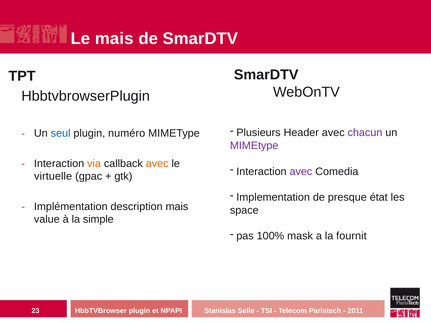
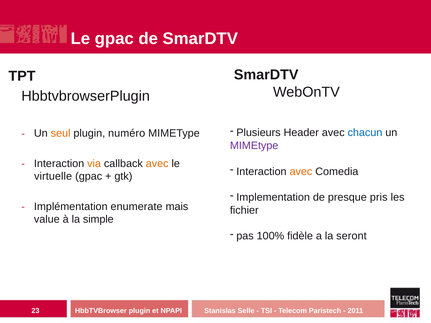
Le mais: mais -> gpac
chacun colour: purple -> blue
seul colour: blue -> orange
avec at (301, 172) colour: purple -> orange
état: état -> pris
description: description -> enumerate
space: space -> fichier
mask: mask -> fidèle
fournit: fournit -> seront
